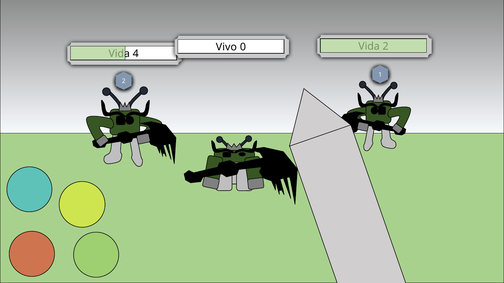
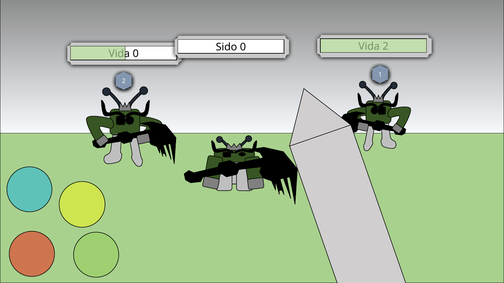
Vivo: Vivo -> Sido
4 at (136, 54): 4 -> 0
